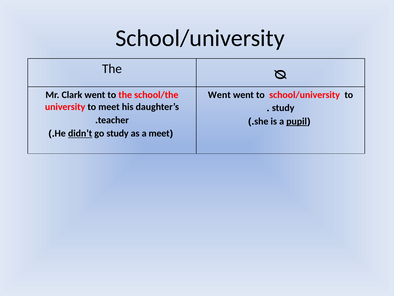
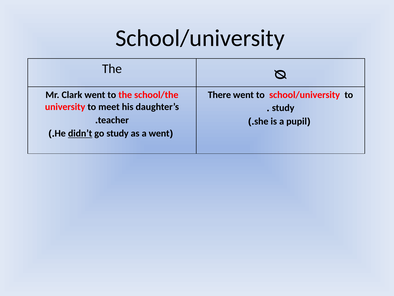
Went at (219, 95): Went -> There
pupil underline: present -> none
a meet: meet -> went
